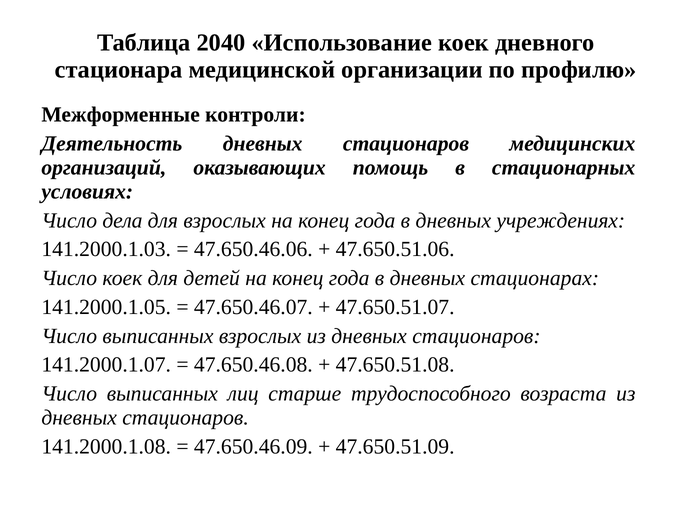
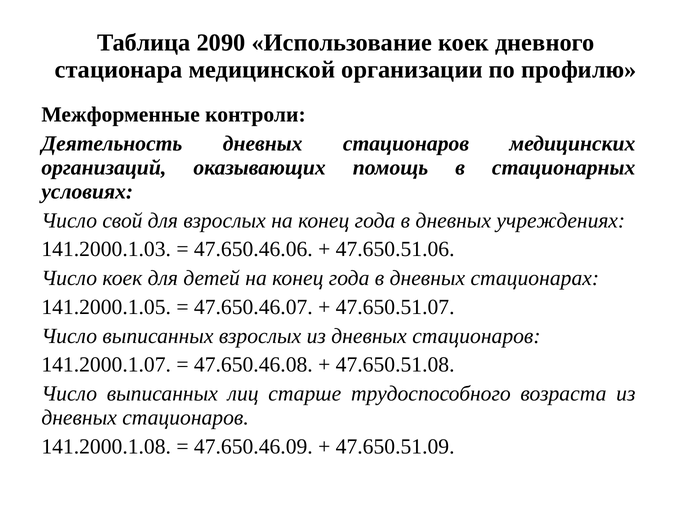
2040: 2040 -> 2090
дела: дела -> свой
